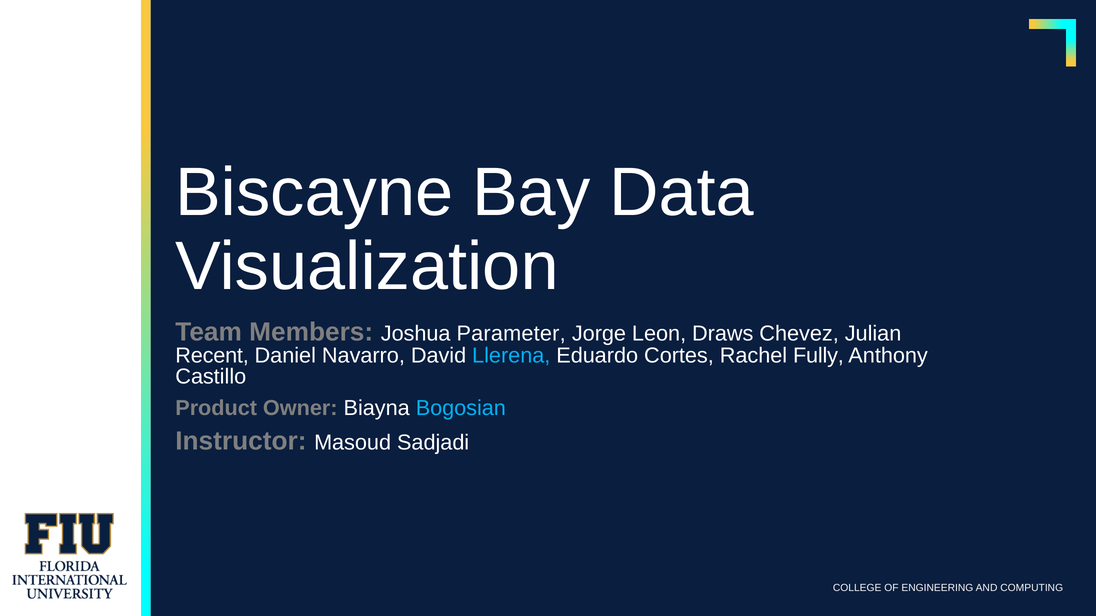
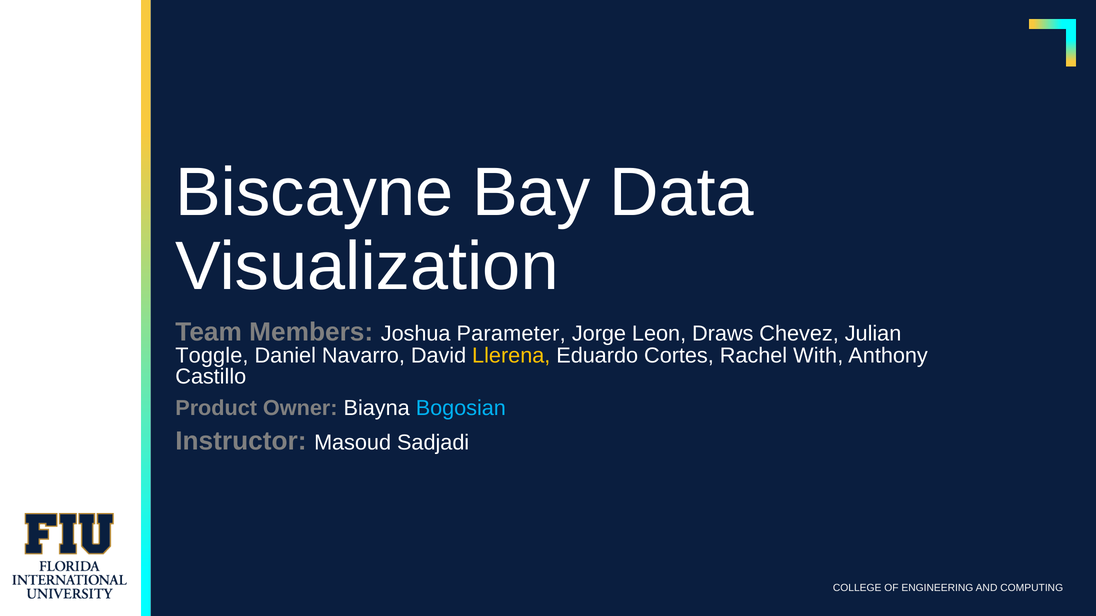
Recent: Recent -> Toggle
Llerena colour: light blue -> yellow
Fully: Fully -> With
